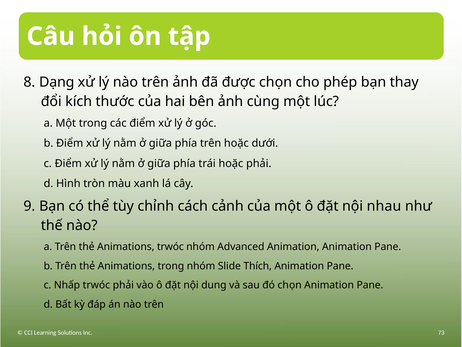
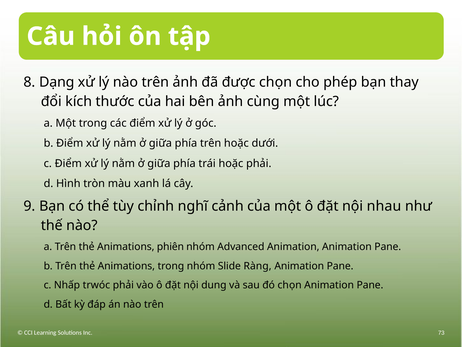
cách: cách -> nghĩ
Animations trwóc: trwóc -> phiên
Thích: Thích -> Ràng
